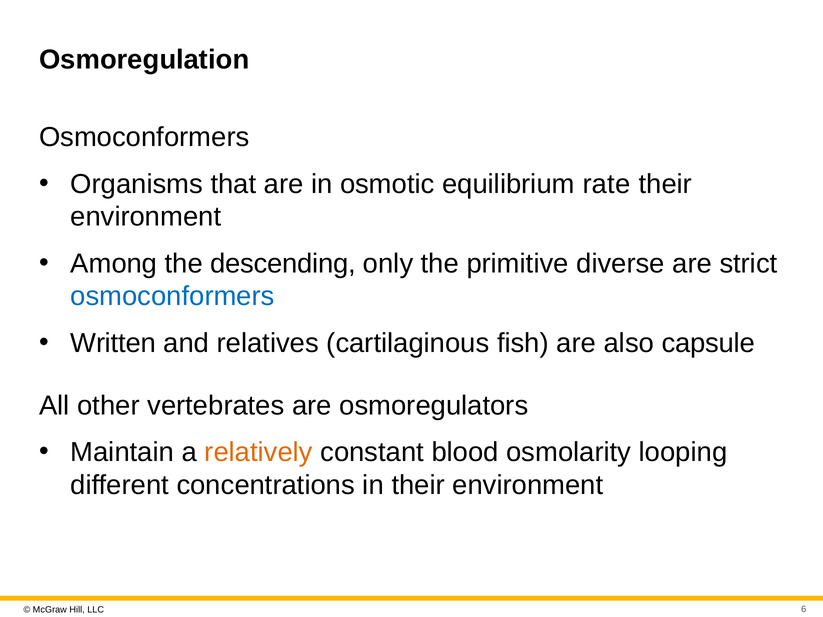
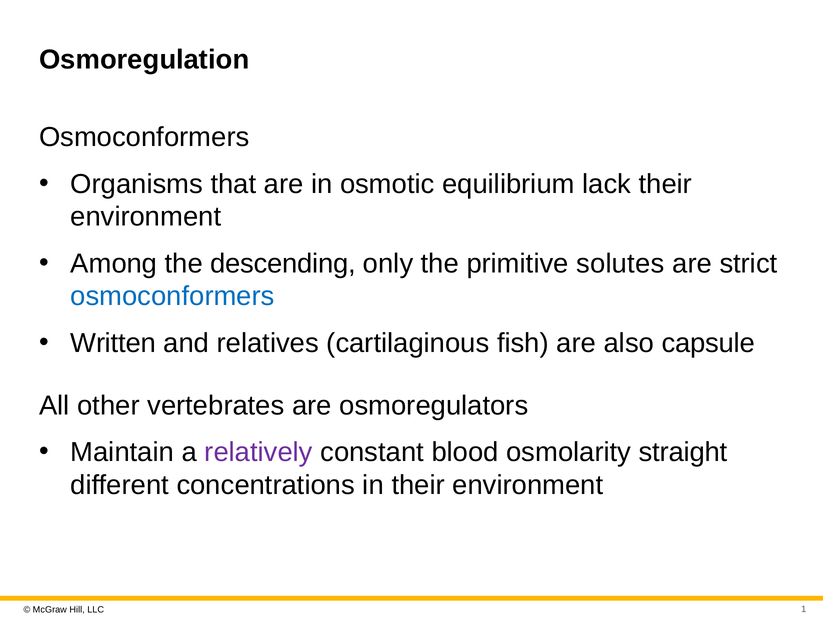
rate: rate -> lack
diverse: diverse -> solutes
relatively colour: orange -> purple
looping: looping -> straight
6: 6 -> 1
